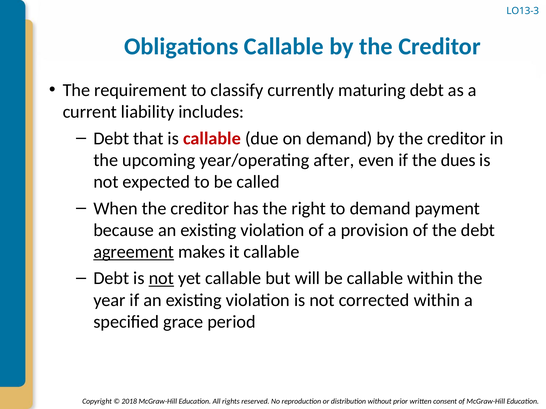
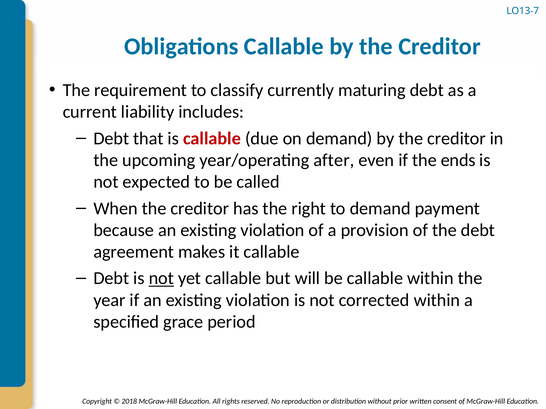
LO13-3: LO13-3 -> LO13-7
dues: dues -> ends
agreement underline: present -> none
